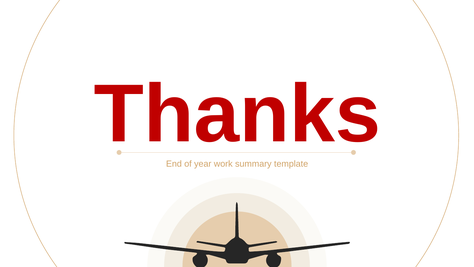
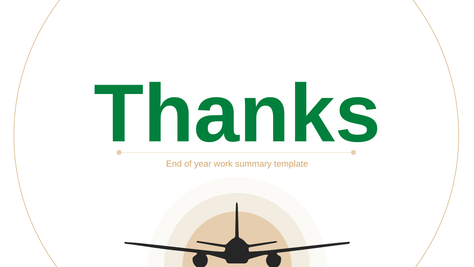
Thanks colour: red -> green
